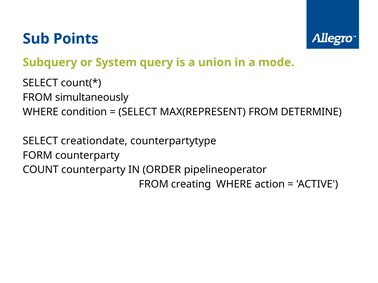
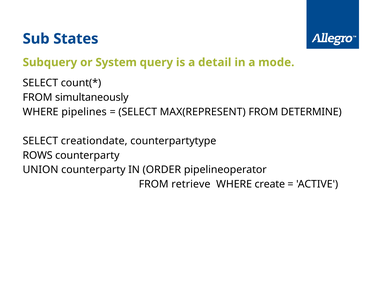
Points: Points -> States
union: union -> detail
condition: condition -> pipelines
FORM: FORM -> ROWS
COUNT: COUNT -> UNION
creating: creating -> retrieve
action: action -> create
